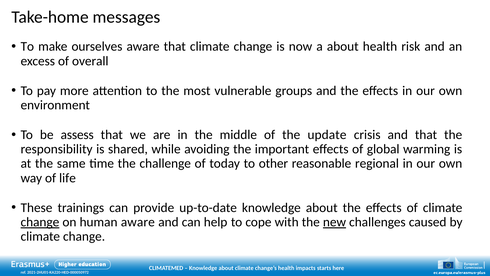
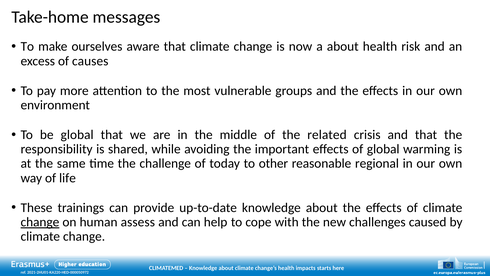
overall: overall -> causes
be assess: assess -> global
update: update -> related
human aware: aware -> assess
new underline: present -> none
